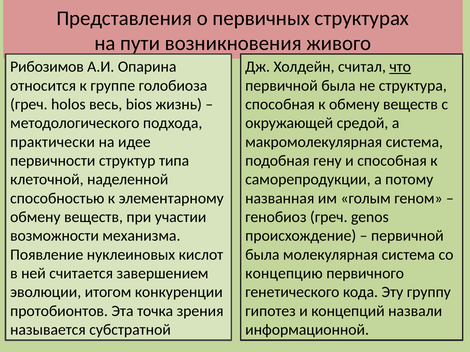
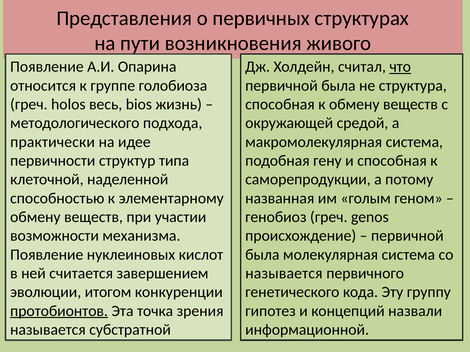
Рибозимов at (47, 67): Рибозимов -> Появление
концепцию at (284, 274): концепцию -> называется
протобионтов underline: none -> present
